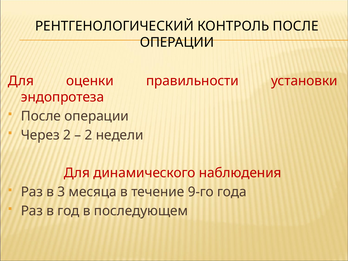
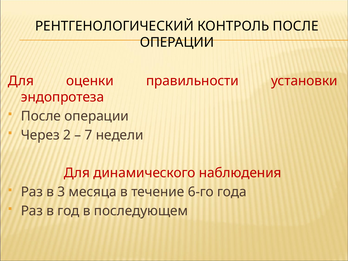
2 at (89, 135): 2 -> 7
9-го: 9-го -> 6-го
